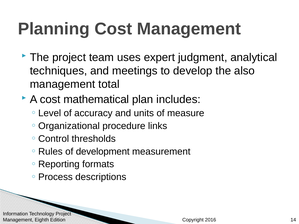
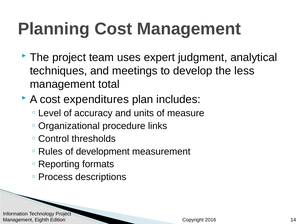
also: also -> less
mathematical: mathematical -> expenditures
